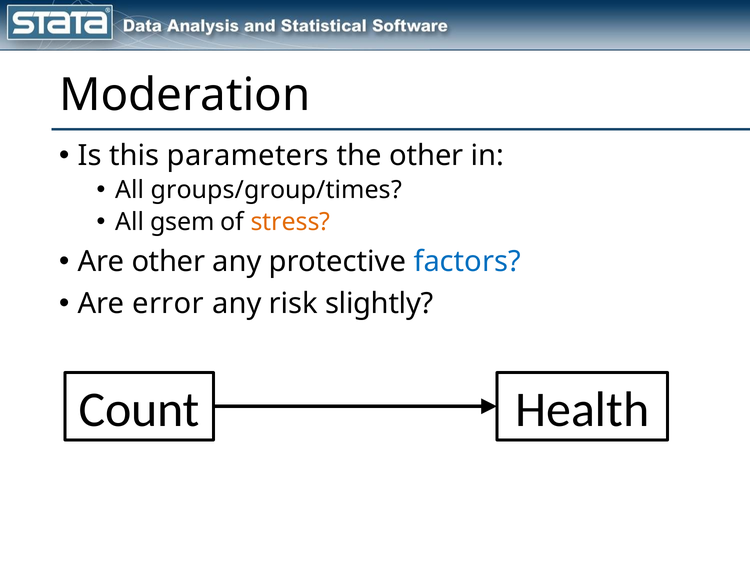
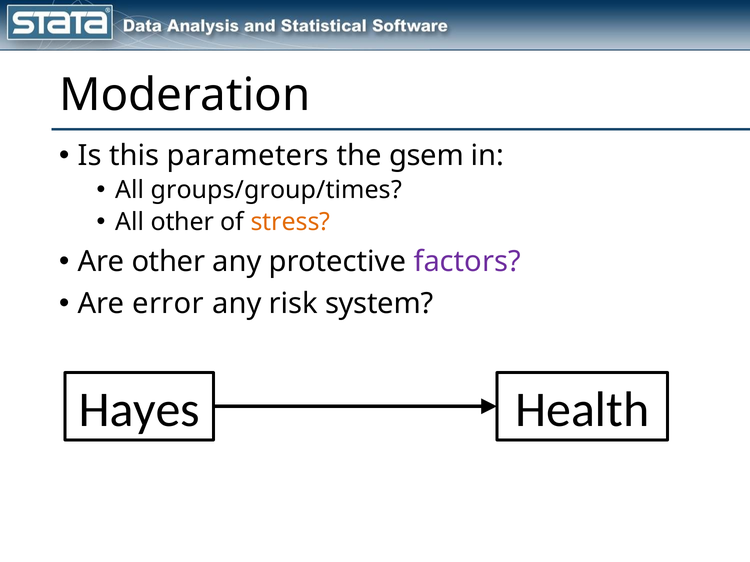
the other: other -> gsem
All gsem: gsem -> other
factors colour: blue -> purple
slightly: slightly -> system
Count: Count -> Hayes
